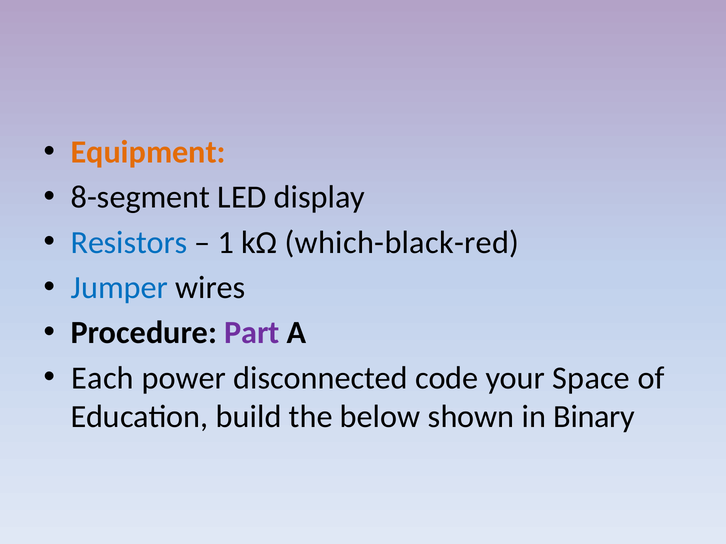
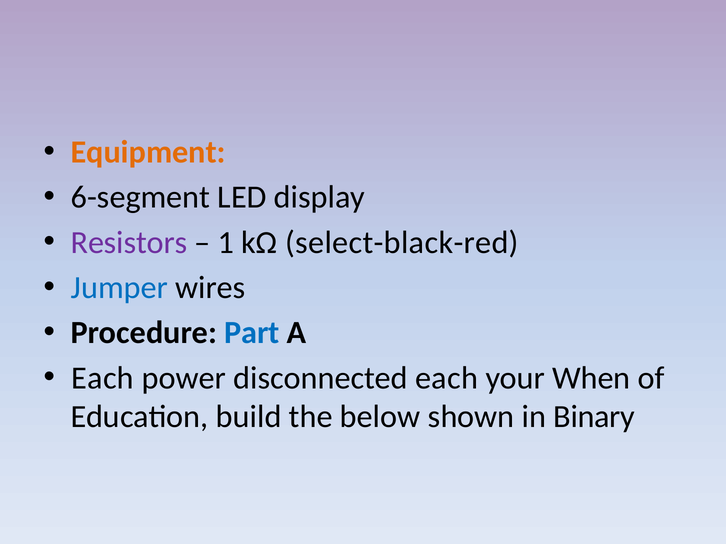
8-segment: 8-segment -> 6-segment
Resistors colour: blue -> purple
which-black-red: which-black-red -> select-black-red
Part colour: purple -> blue
disconnected code: code -> each
Space: Space -> When
